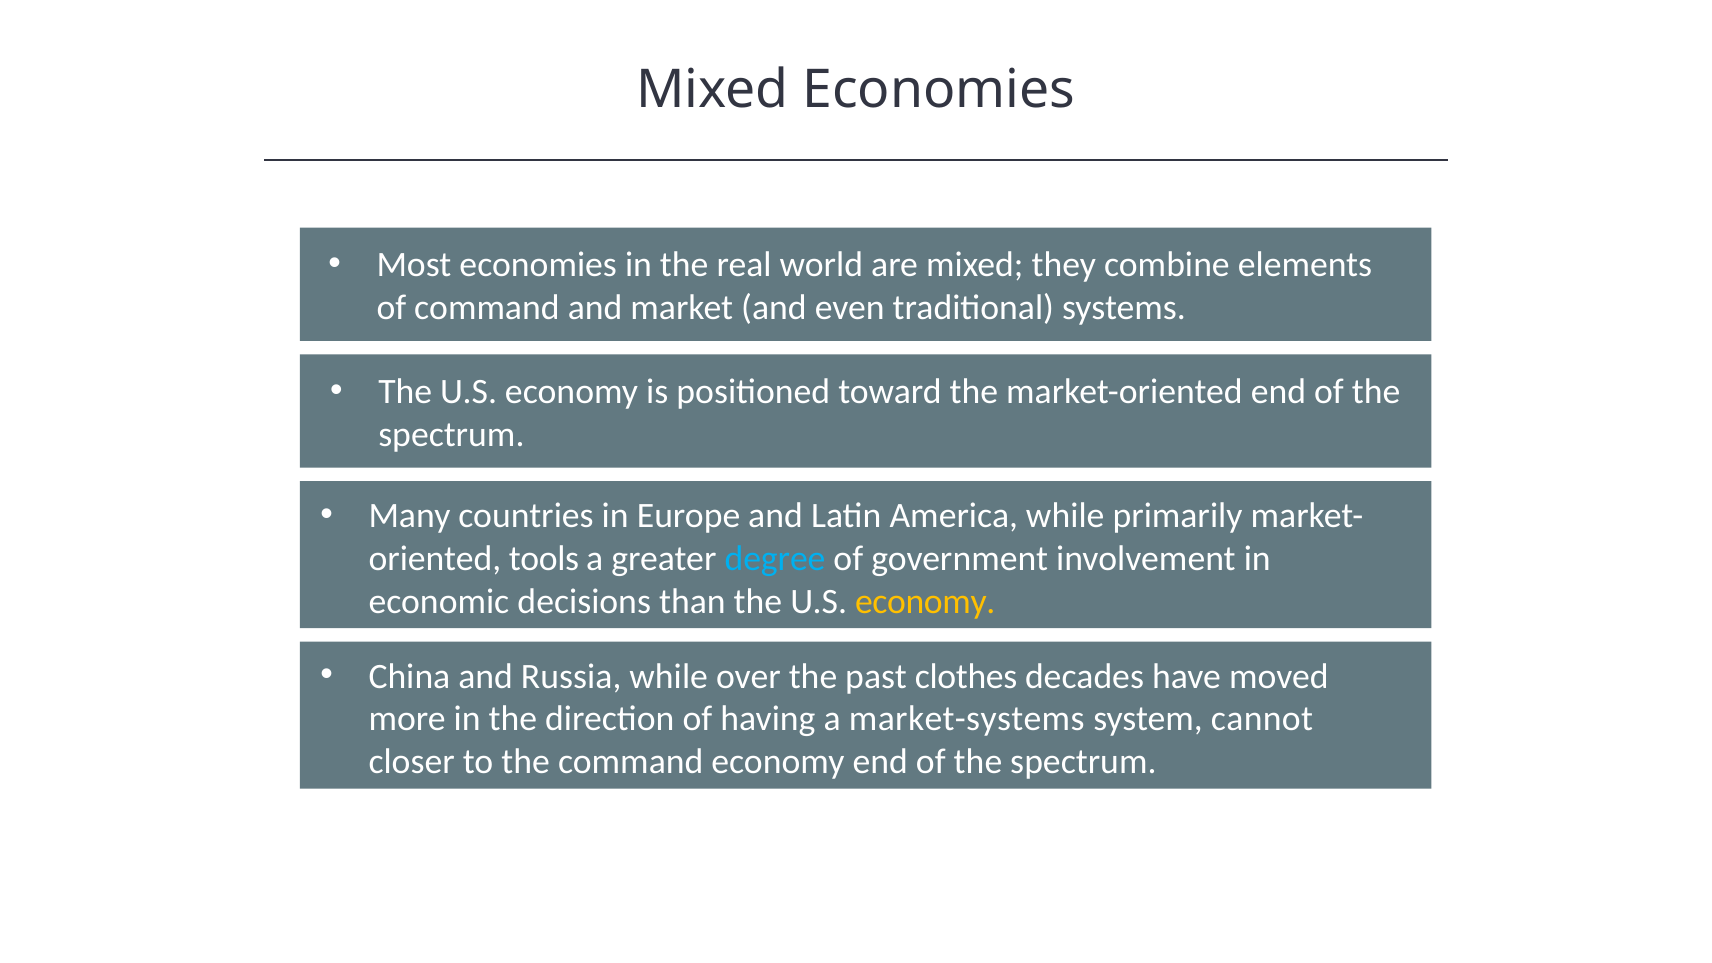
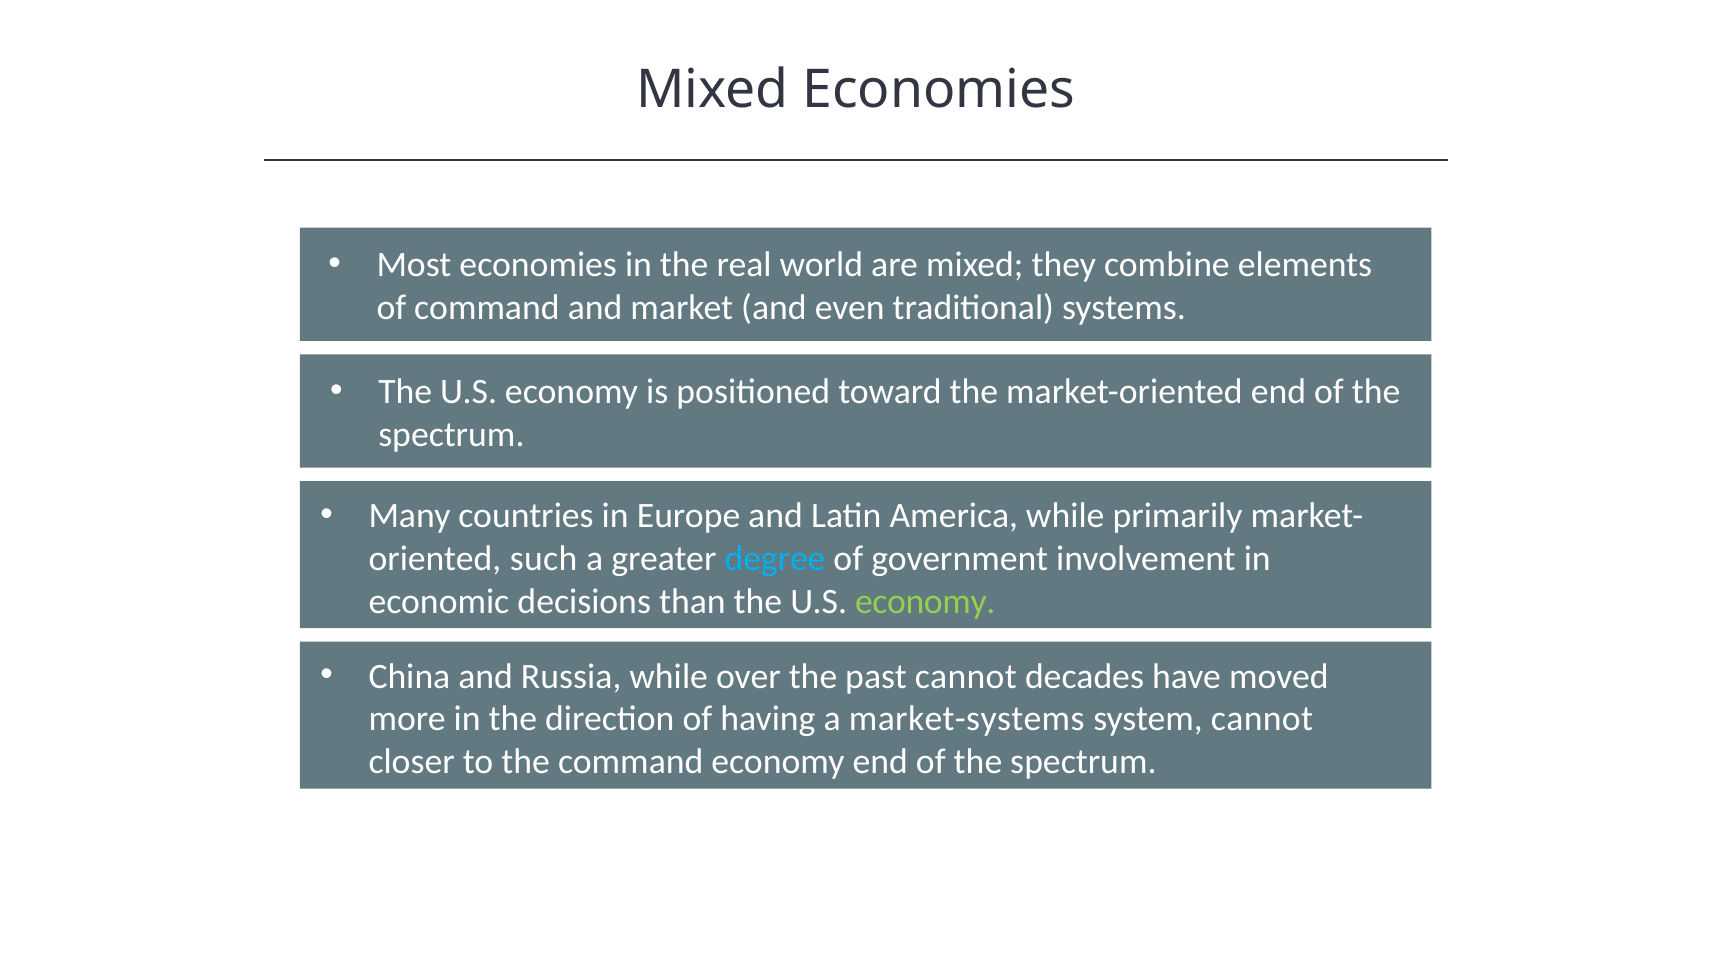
tools: tools -> such
economy at (925, 601) colour: yellow -> light green
past clothes: clothes -> cannot
